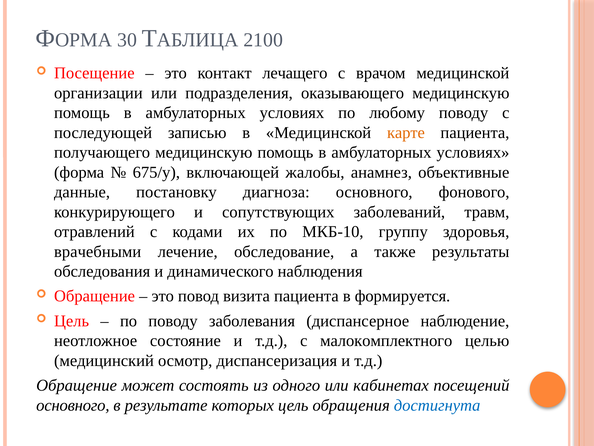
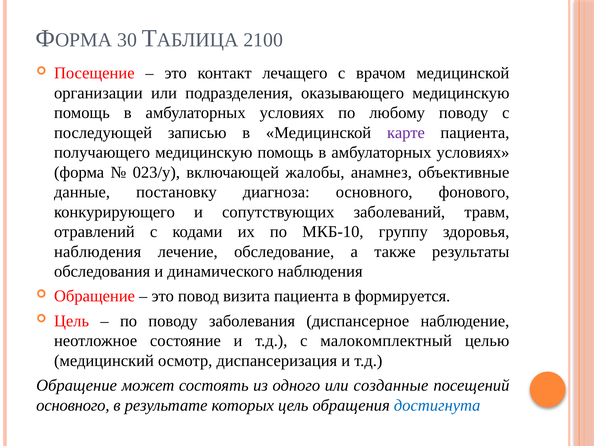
карте colour: orange -> purple
675/у: 675/у -> 023/у
врачебными at (98, 251): врачебными -> наблюдения
малокомплектного: малокомплектного -> малокомплектный
кабинетах: кабинетах -> созданные
